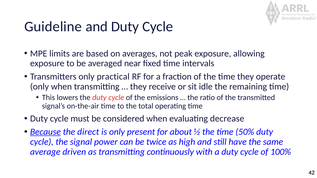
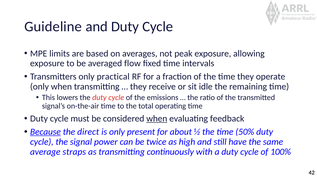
near: near -> flow
when at (157, 119) underline: none -> present
decrease: decrease -> feedback
driven: driven -> straps
